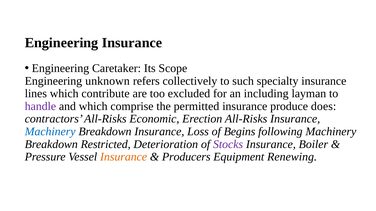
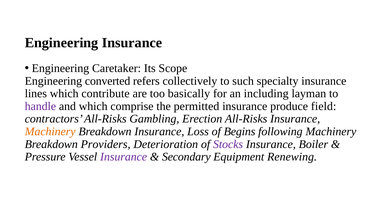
unknown: unknown -> converted
excluded: excluded -> basically
does: does -> field
Economic: Economic -> Gambling
Machinery at (50, 132) colour: blue -> orange
Restricted: Restricted -> Providers
Insurance at (124, 157) colour: orange -> purple
Producers: Producers -> Secondary
